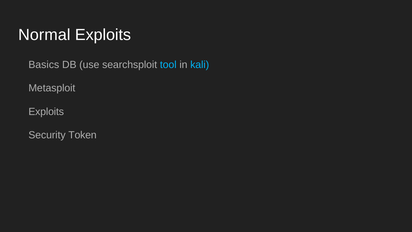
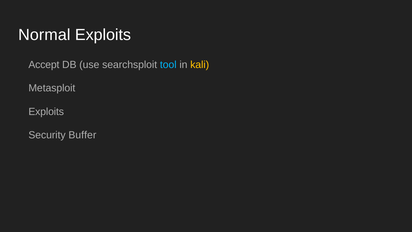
Basics: Basics -> Accept
kali colour: light blue -> yellow
Token: Token -> Buffer
